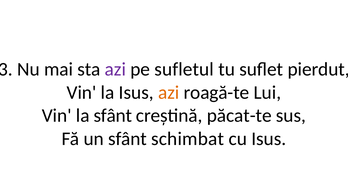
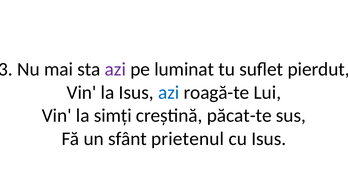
sufletul: sufletul -> luminat
azi at (169, 93) colour: orange -> blue
la sfânt: sfânt -> simți
schimbat: schimbat -> prietenul
